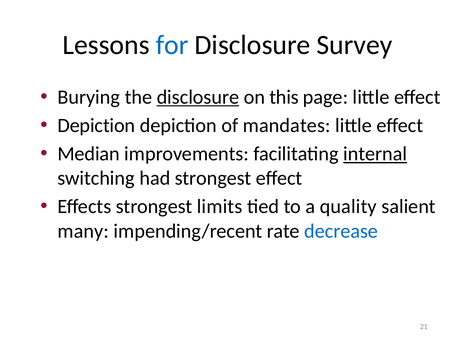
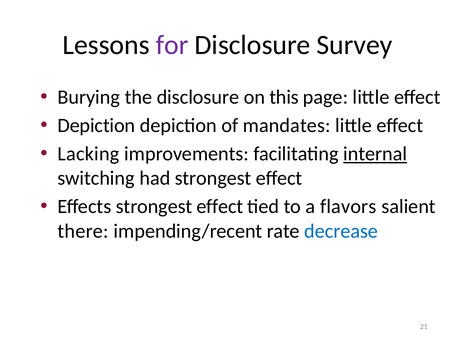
for colour: blue -> purple
disclosure at (198, 97) underline: present -> none
Median: Median -> Lacking
Effects strongest limits: limits -> effect
quality: quality -> flavors
many: many -> there
